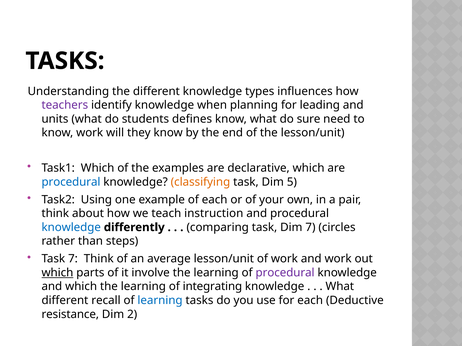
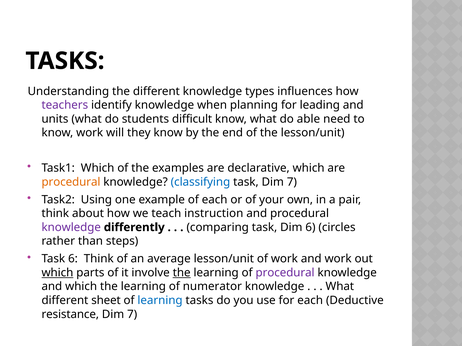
defines: defines -> difficult
sure: sure -> able
procedural at (71, 182) colour: blue -> orange
classifying colour: orange -> blue
task Dim 5: 5 -> 7
knowledge at (71, 228) colour: blue -> purple
Dim 7: 7 -> 6
Task 7: 7 -> 6
the at (182, 273) underline: none -> present
integrating: integrating -> numerator
recall: recall -> sheet
2 at (132, 315): 2 -> 7
